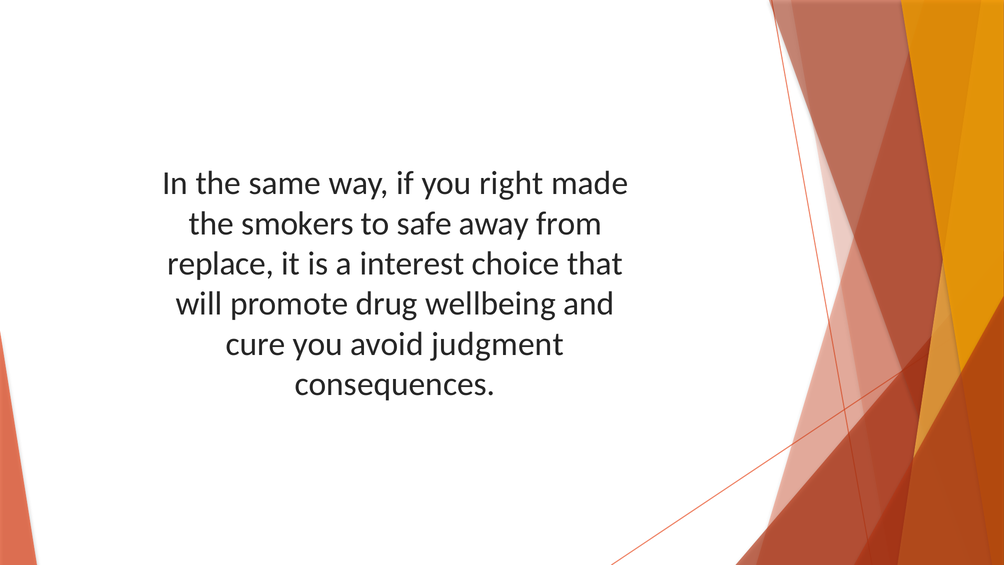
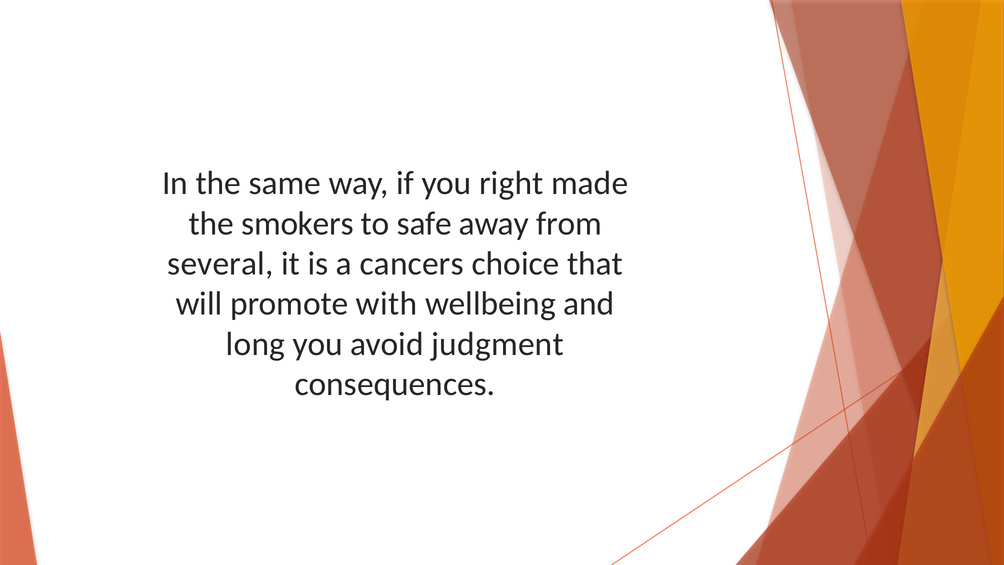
replace: replace -> several
interest: interest -> cancers
drug: drug -> with
cure: cure -> long
